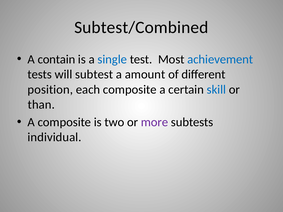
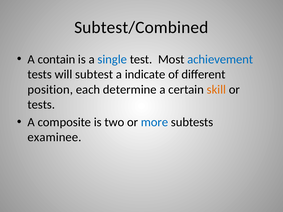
amount: amount -> indicate
each composite: composite -> determine
skill colour: blue -> orange
than at (41, 105): than -> tests
more colour: purple -> blue
individual: individual -> examinee
